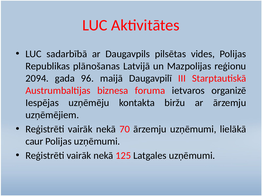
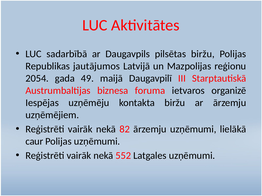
pilsētas vides: vides -> biržu
plānošanas: plānošanas -> jautājumos
2094: 2094 -> 2054
96: 96 -> 49
70: 70 -> 82
125: 125 -> 552
